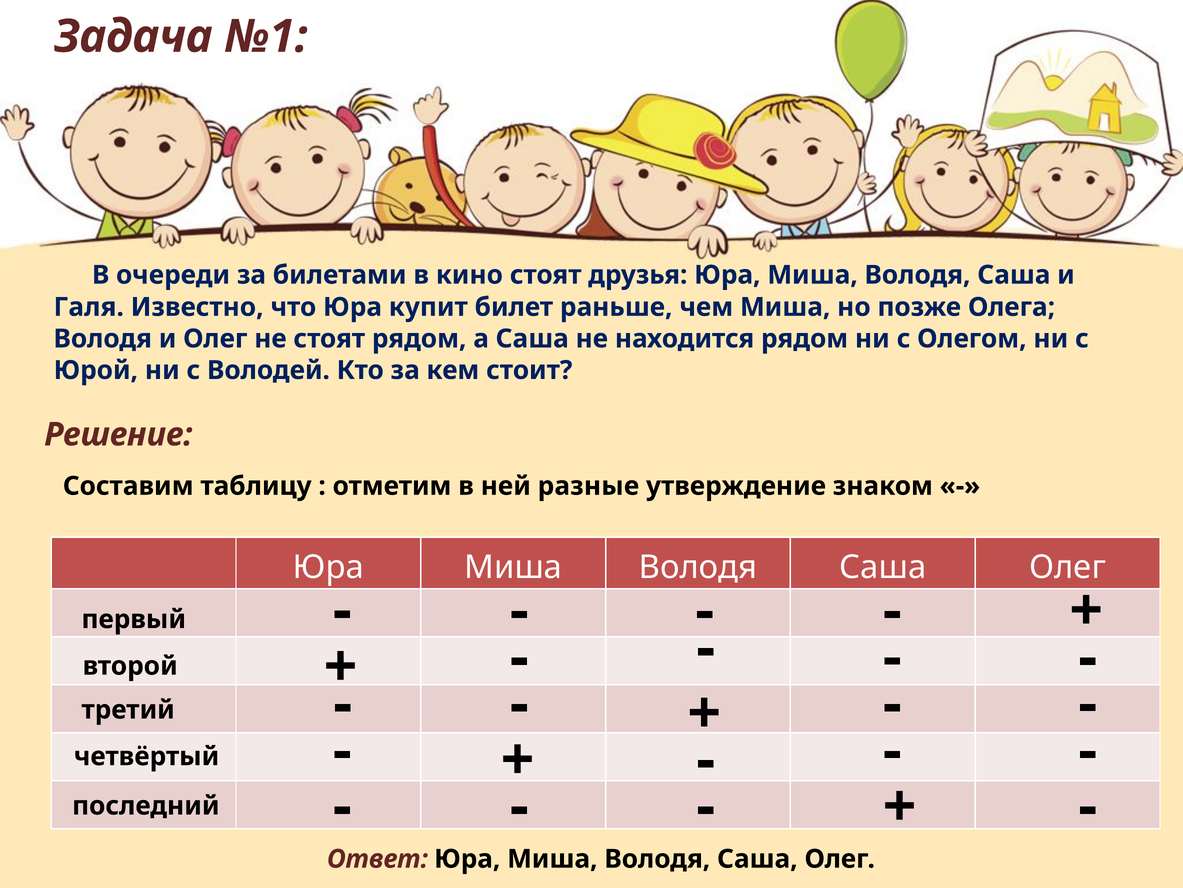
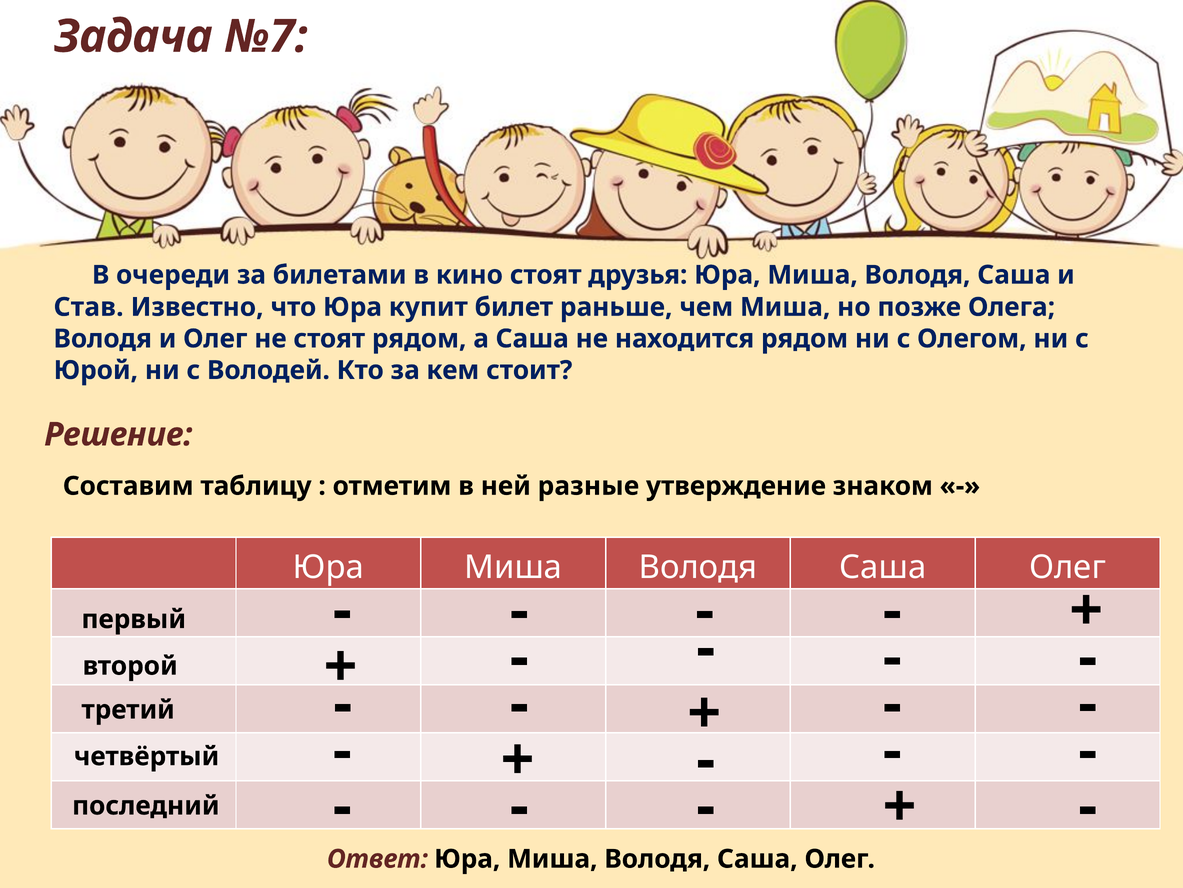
№1: №1 -> №7
Галя: Галя -> Став
